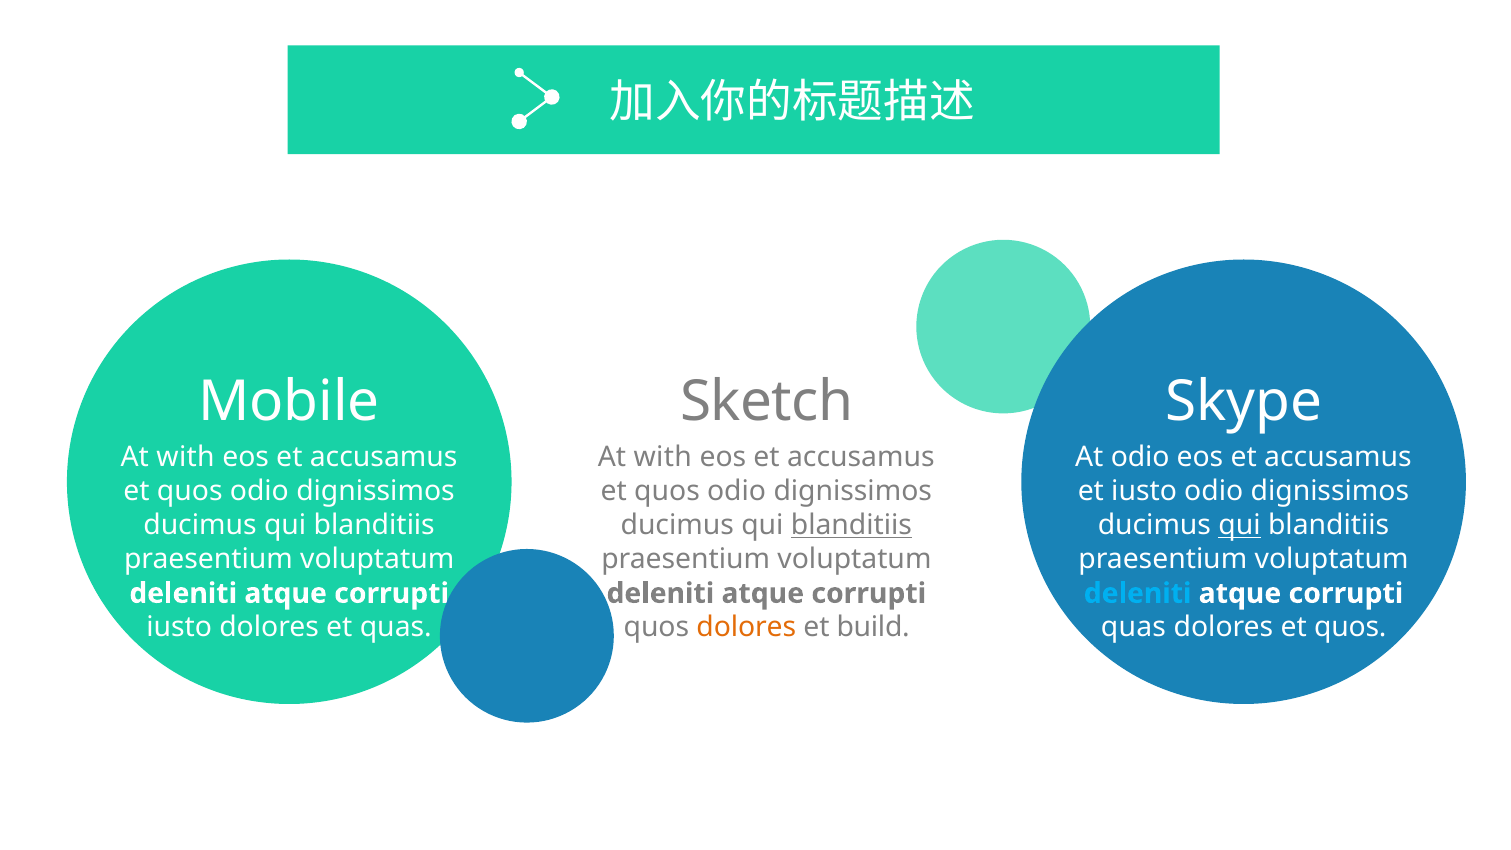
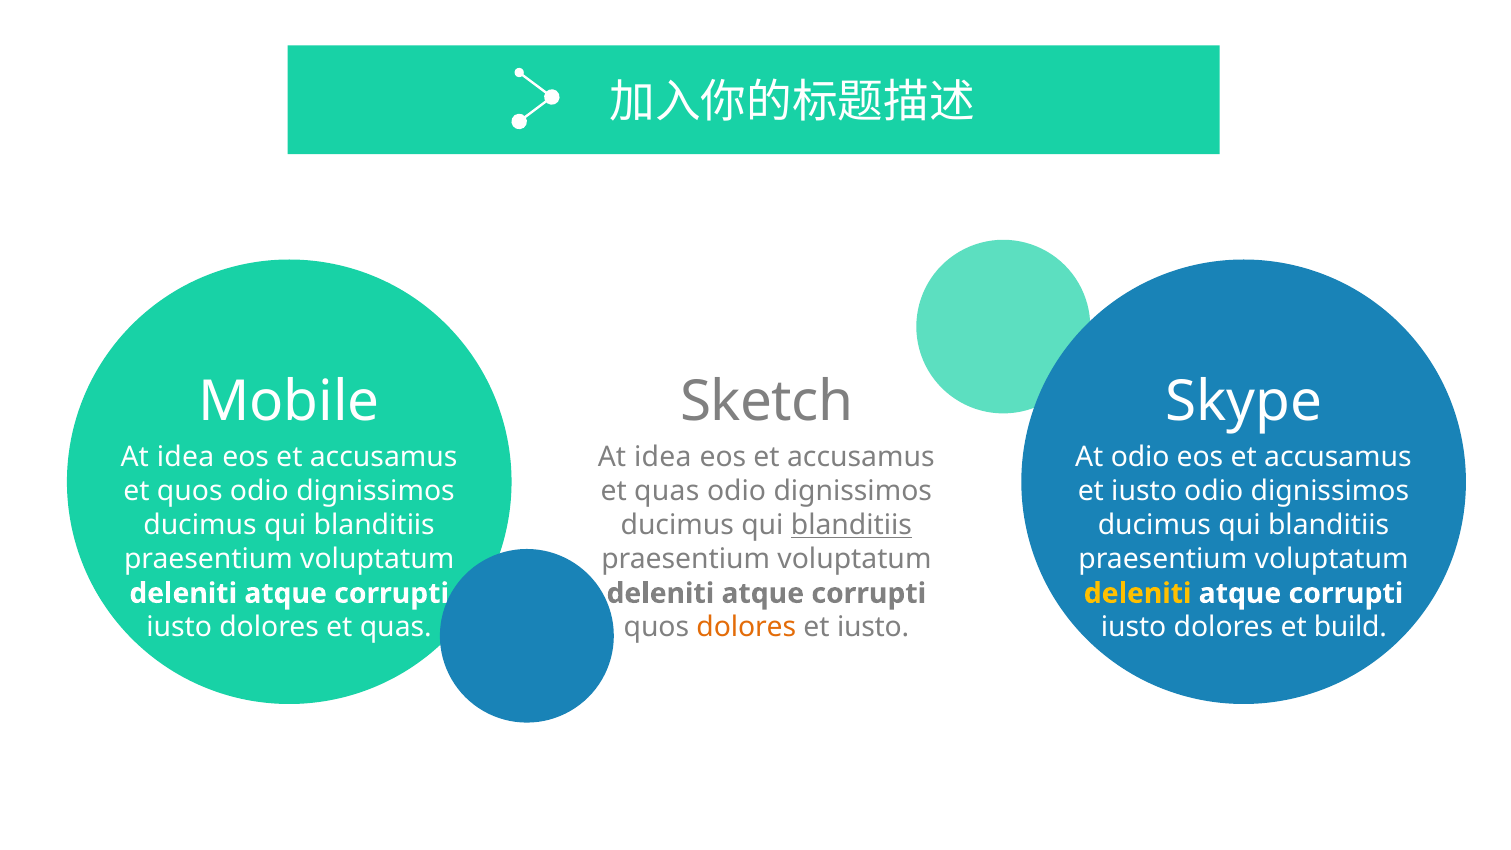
with at (186, 458): with -> idea
with at (663, 458): with -> idea
quos at (667, 492): quos -> quas
qui at (1240, 526) underline: present -> none
deleniti at (1138, 594) colour: light blue -> yellow
build at (873, 628): build -> iusto
quas at (1133, 628): quas -> iusto
dolores et quos: quos -> build
